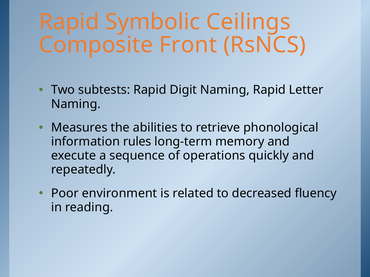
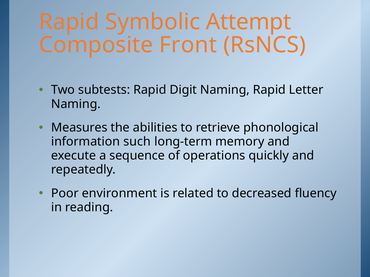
Ceilings: Ceilings -> Attempt
rules: rules -> such
